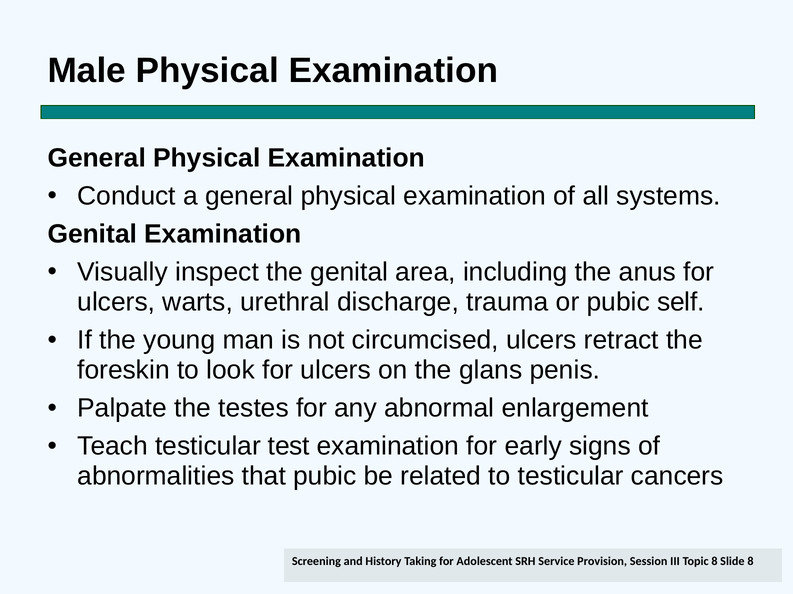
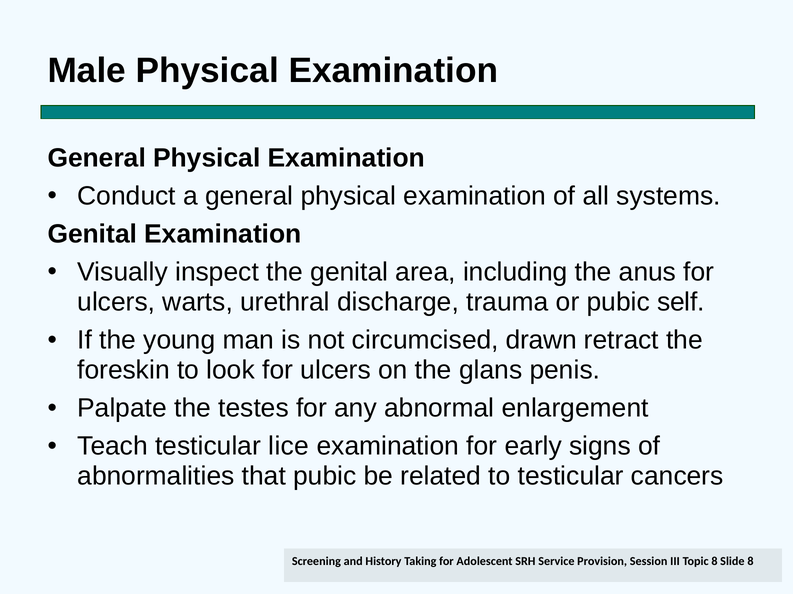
circumcised ulcers: ulcers -> drawn
test: test -> lice
